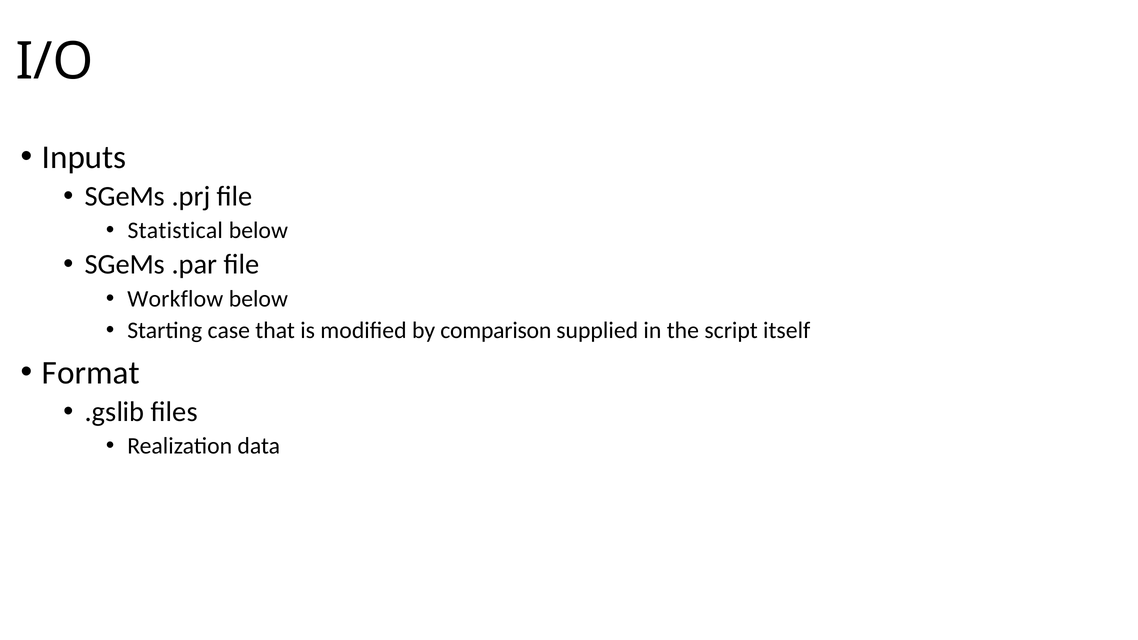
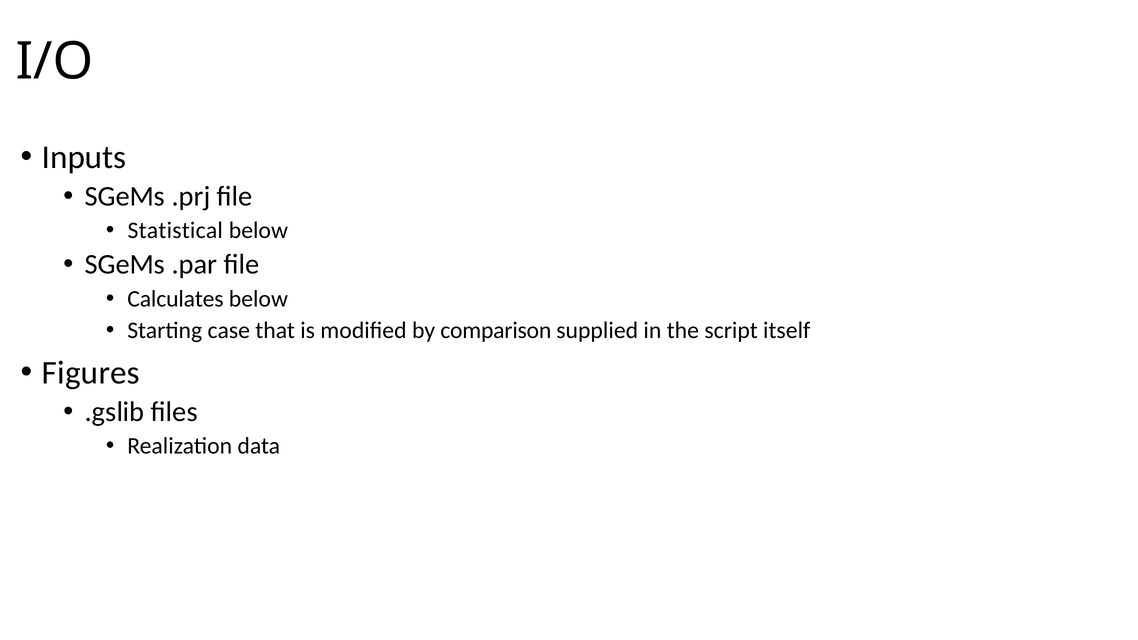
Workflow: Workflow -> Calculates
Format: Format -> Figures
